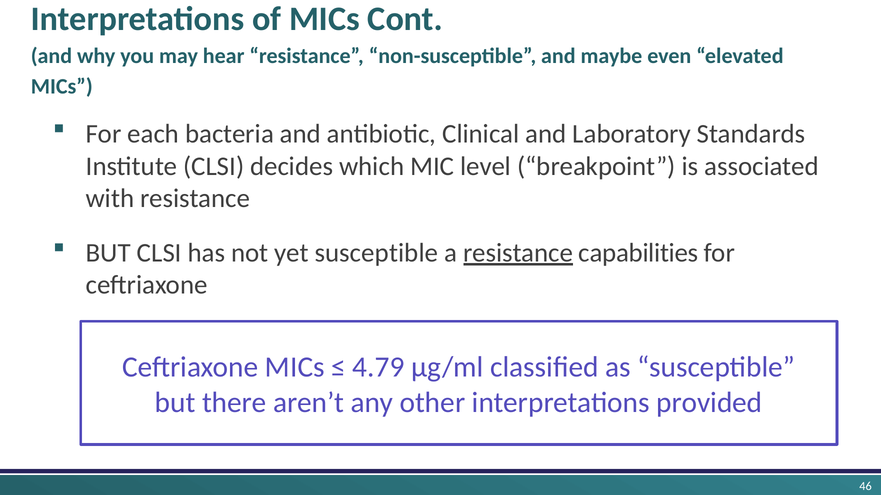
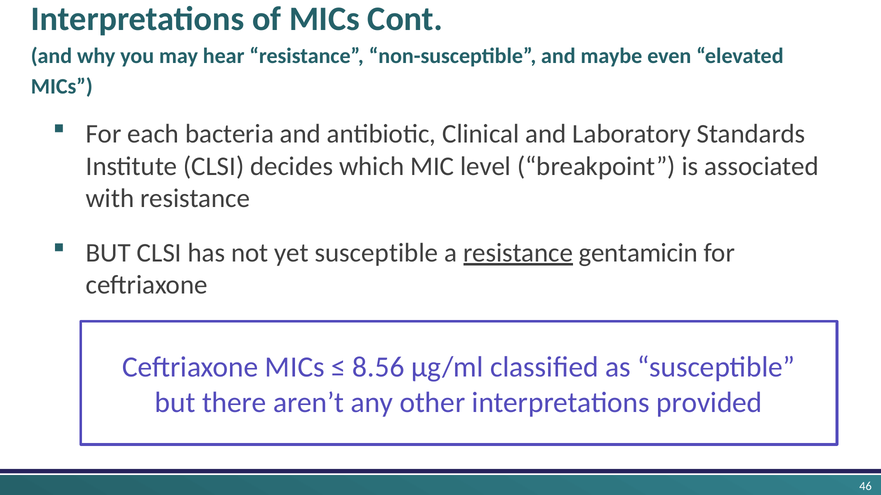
capabilities: capabilities -> gentamicin
4.79: 4.79 -> 8.56
